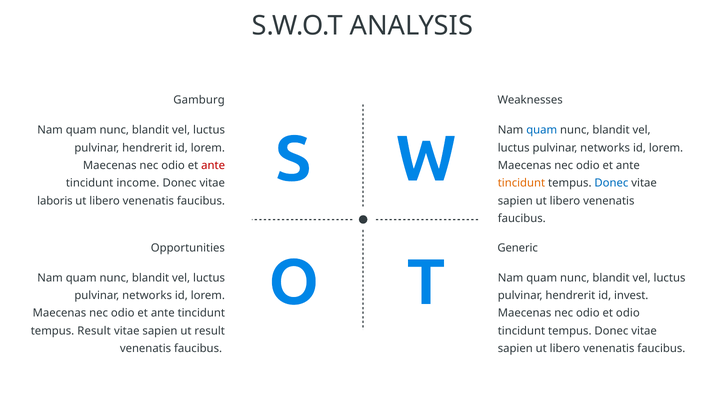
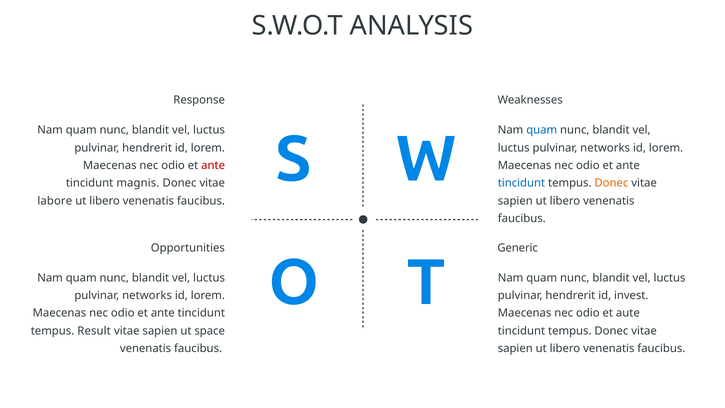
Gamburg: Gamburg -> Response
income: income -> magnis
tincidunt at (521, 183) colour: orange -> blue
Donec at (611, 183) colour: blue -> orange
laboris: laboris -> labore
et odio: odio -> aute
ut result: result -> space
